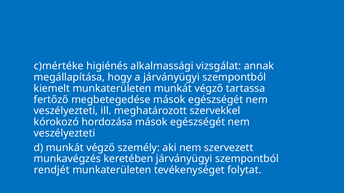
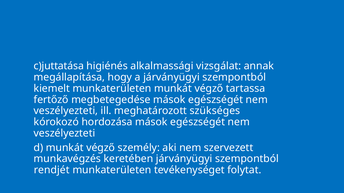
c)mértéke: c)mértéke -> c)juttatása
szervekkel: szervekkel -> szükséges
